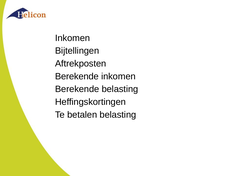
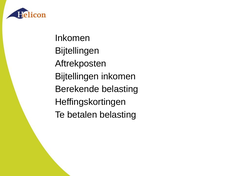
Berekende at (77, 76): Berekende -> Bijtellingen
